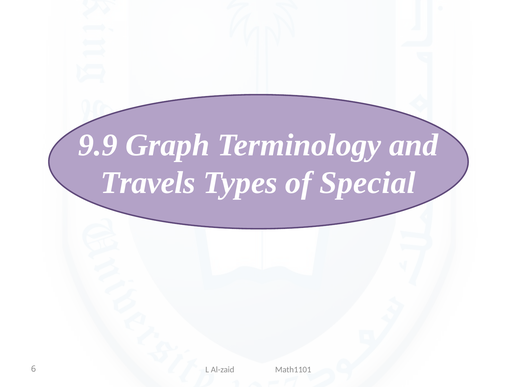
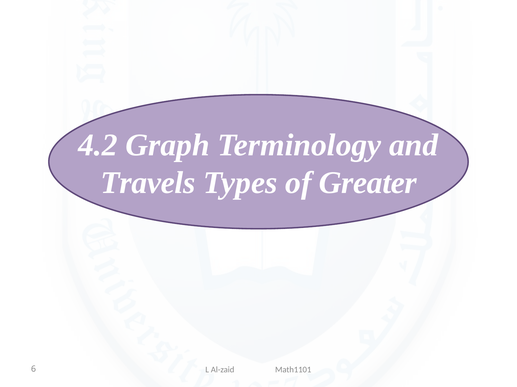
9.9: 9.9 -> 4.2
Special: Special -> Greater
